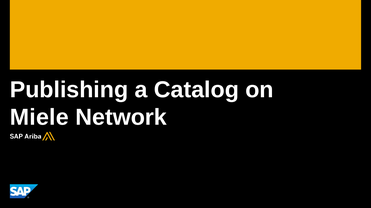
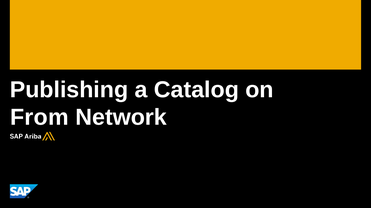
Miele: Miele -> From
